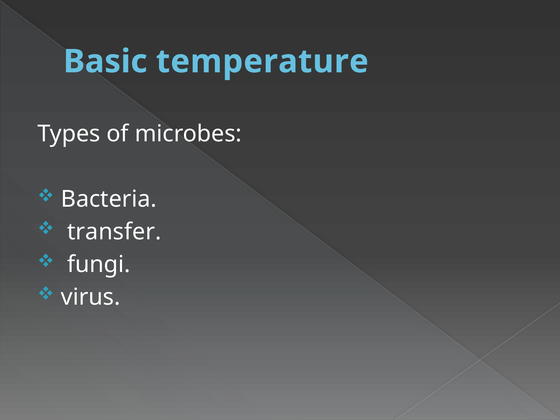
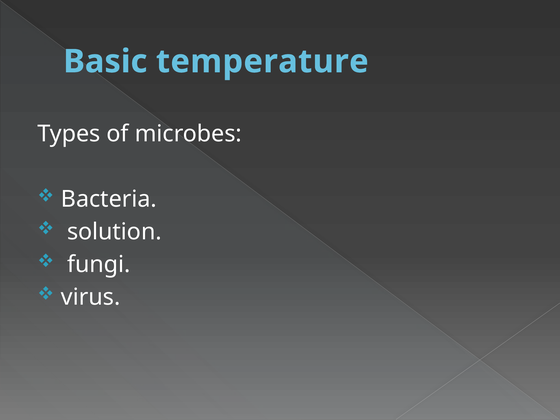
transfer: transfer -> solution
